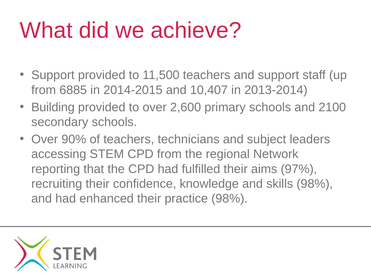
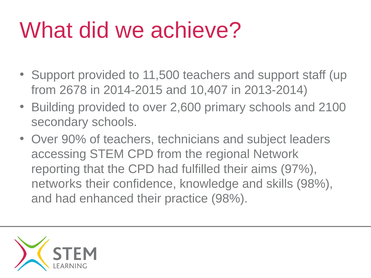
6885: 6885 -> 2678
recruiting: recruiting -> networks
